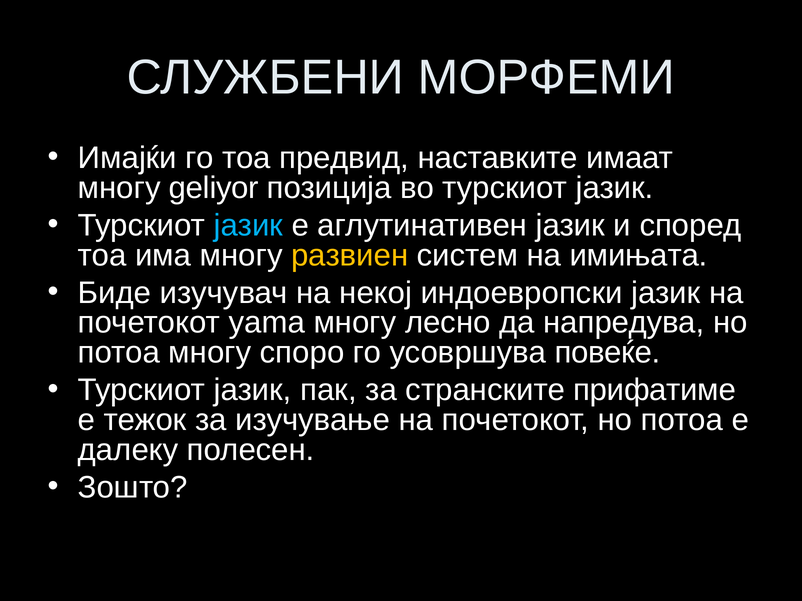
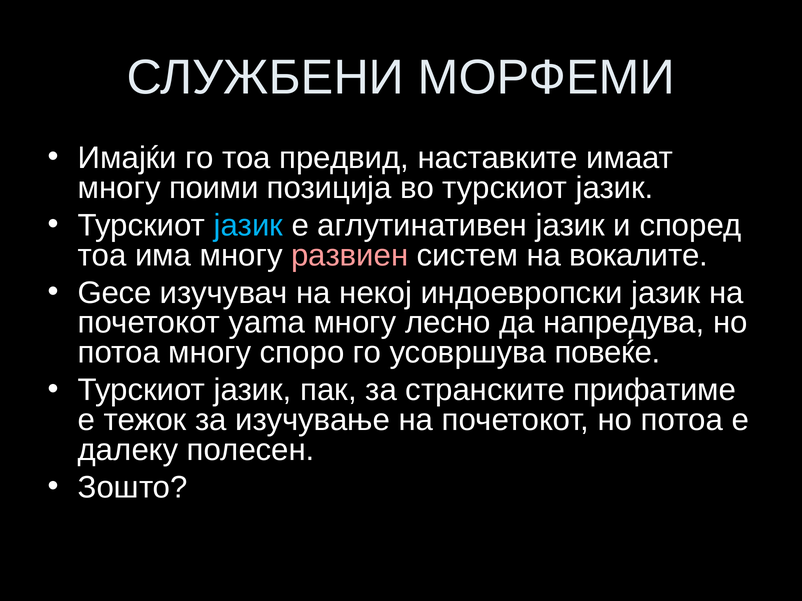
geliyor: geliyor -> поими
развиен colour: yellow -> pink
имињата: имињата -> вокалите
Биде: Биде -> Gece
